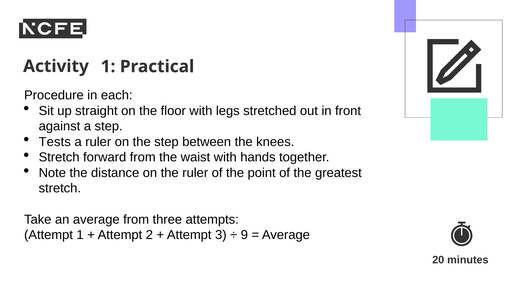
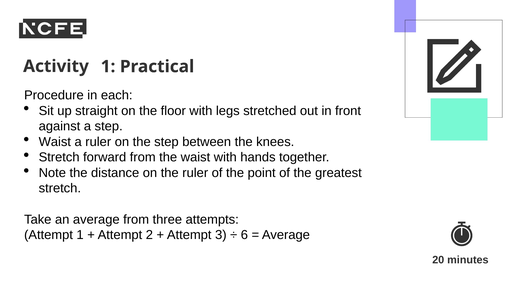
Tests at (55, 142): Tests -> Waist
9: 9 -> 6
